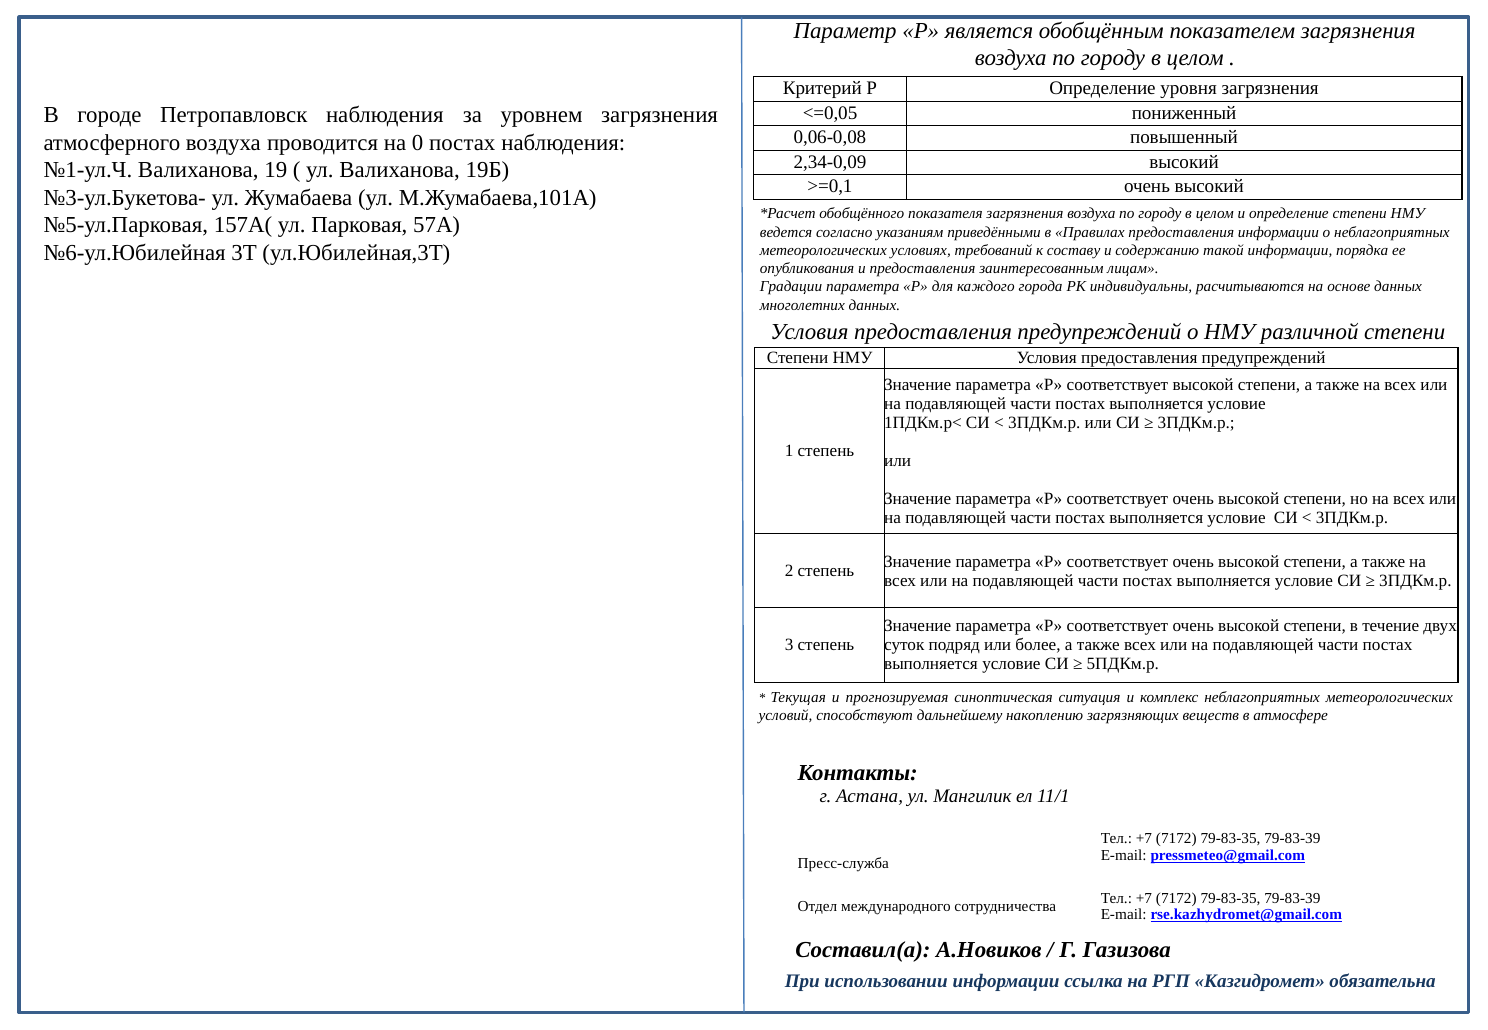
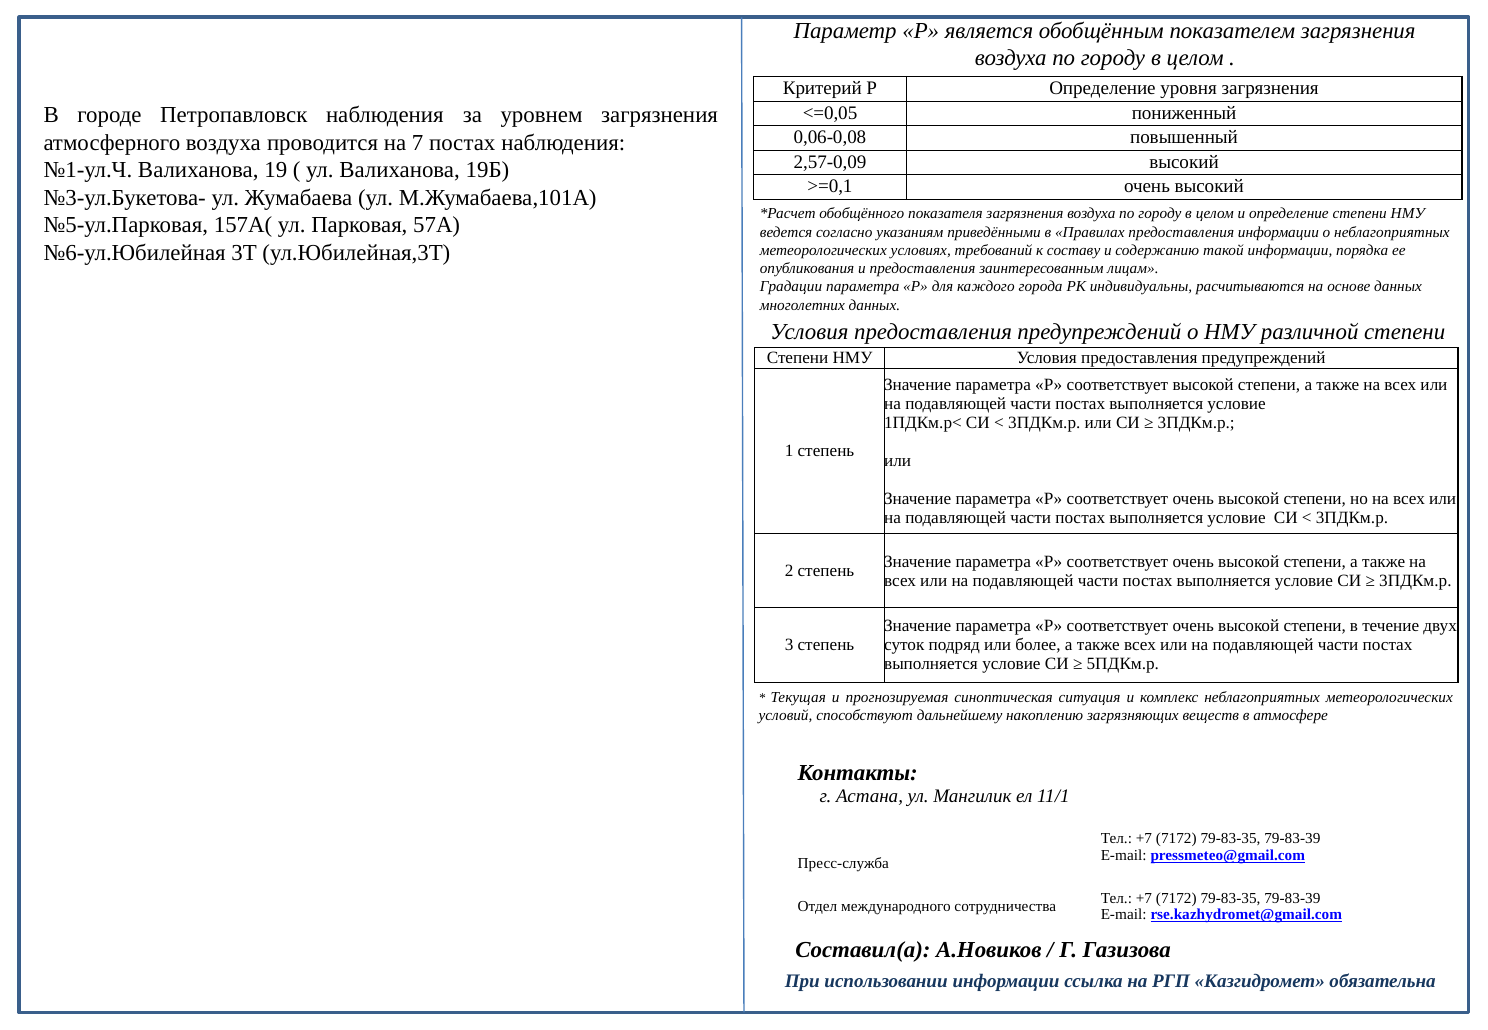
0: 0 -> 7
2,34-0,09: 2,34-0,09 -> 2,57-0,09
